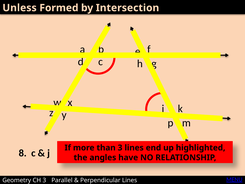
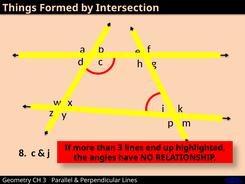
Unless: Unless -> Things
